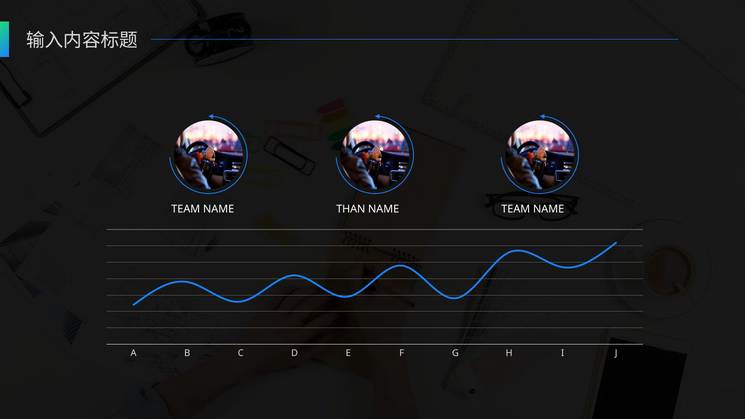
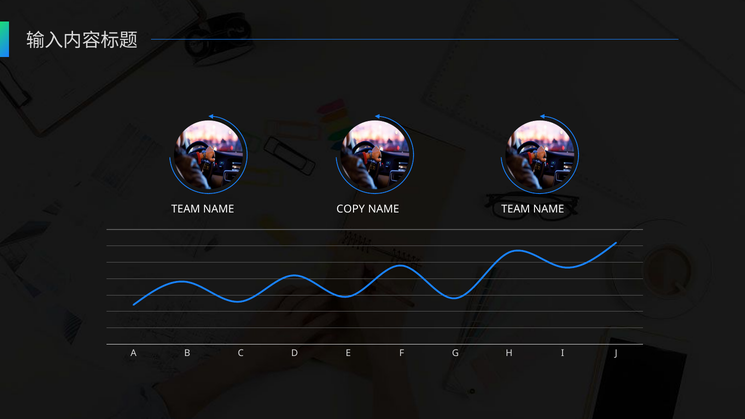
THAN: THAN -> COPY
